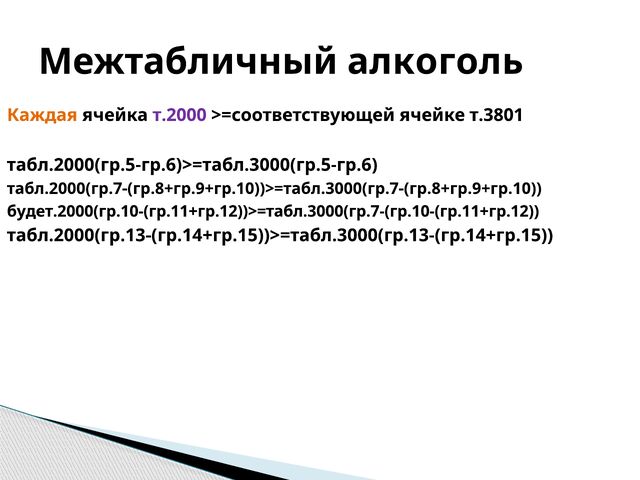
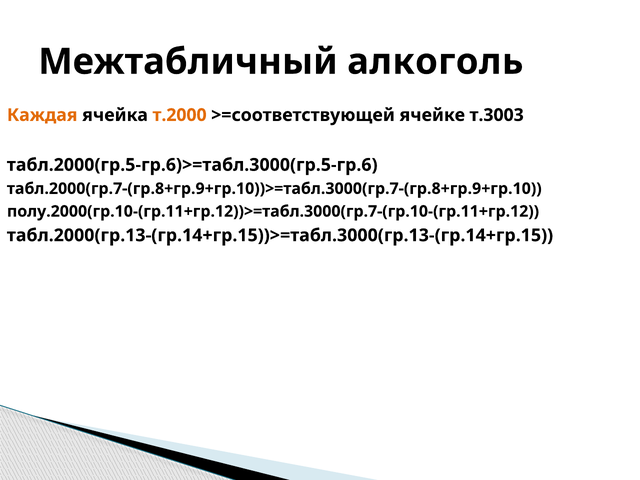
т.2000 colour: purple -> orange
т.3801: т.3801 -> т.3003
будет.2000(гр.10-(гр.11+гр.12))>=табл.3000(гр.7-(гр.10-(гр.11+гр.12: будет.2000(гр.10-(гр.11+гр.12))>=табл.3000(гр.7-(гр.10-(гр.11+гр.12 -> полу.2000(гр.10-(гр.11+гр.12))>=табл.3000(гр.7-(гр.10-(гр.11+гр.12
